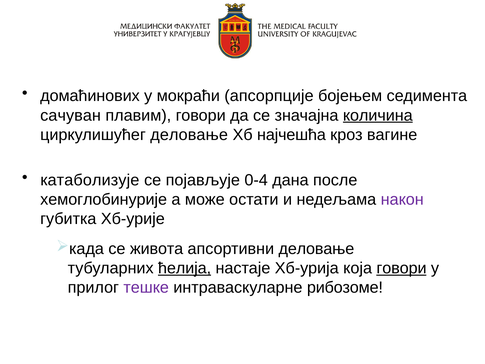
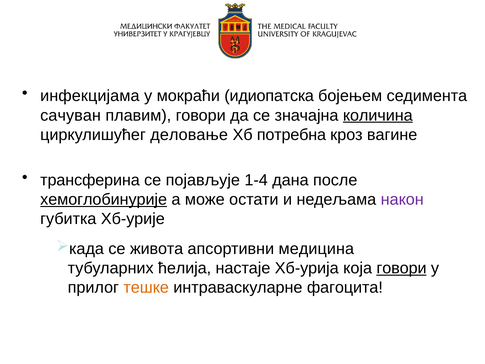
домаћинових: домаћинових -> инфекцијама
апсорпције: апсорпције -> идиопатска
најчешћа: најчешћа -> потребна
катаболизује: катаболизује -> трaнсфeринa
0-4: 0-4 -> 1-4
хемоглобинурије underline: none -> present
апсортивни деловање: деловање -> медицина
ћелија underline: present -> none
тешке colour: purple -> orange
рибозоме: рибозоме -> фагоцита
